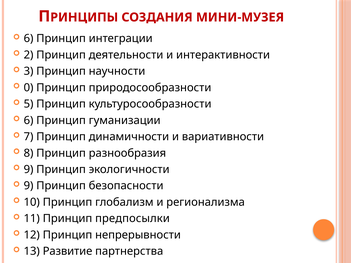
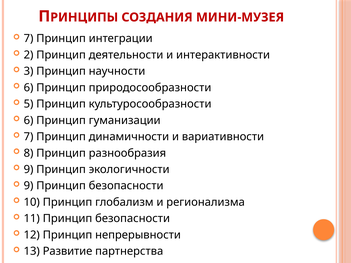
6 at (29, 39): 6 -> 7
0 at (29, 88): 0 -> 6
11 Принцип предпосылки: предпосылки -> безопасности
